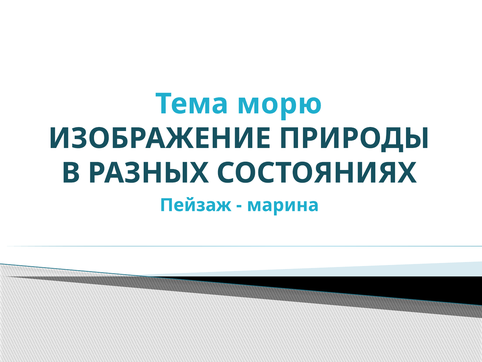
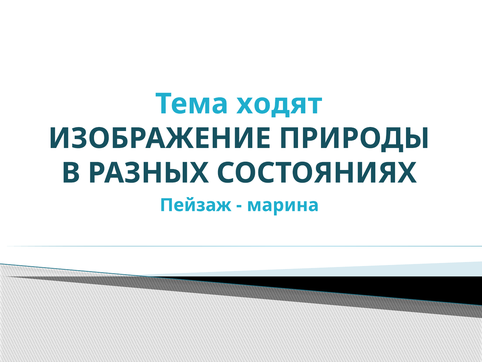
морю: морю -> ходят
